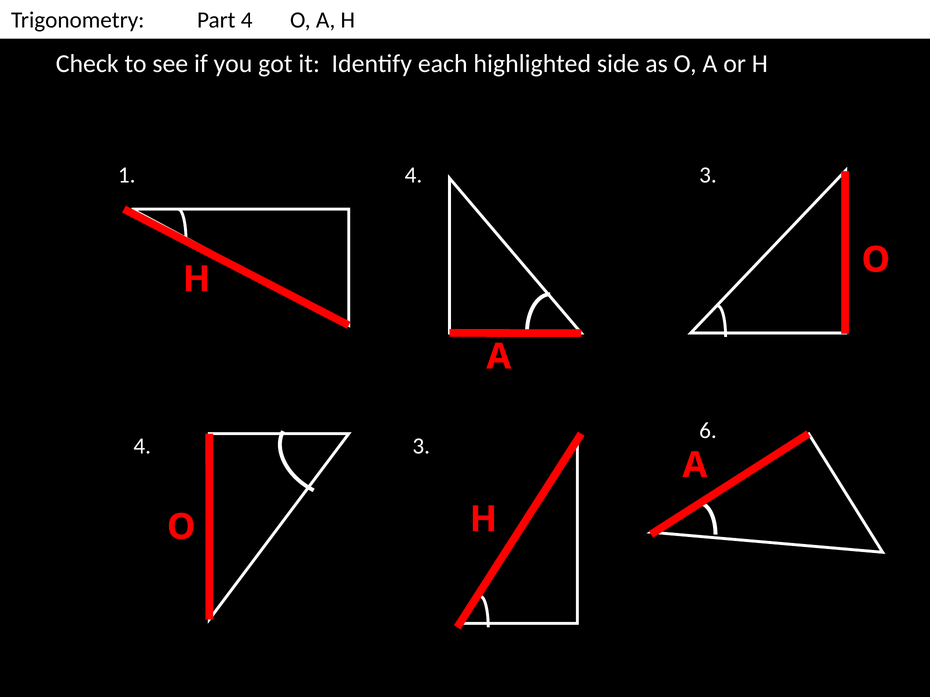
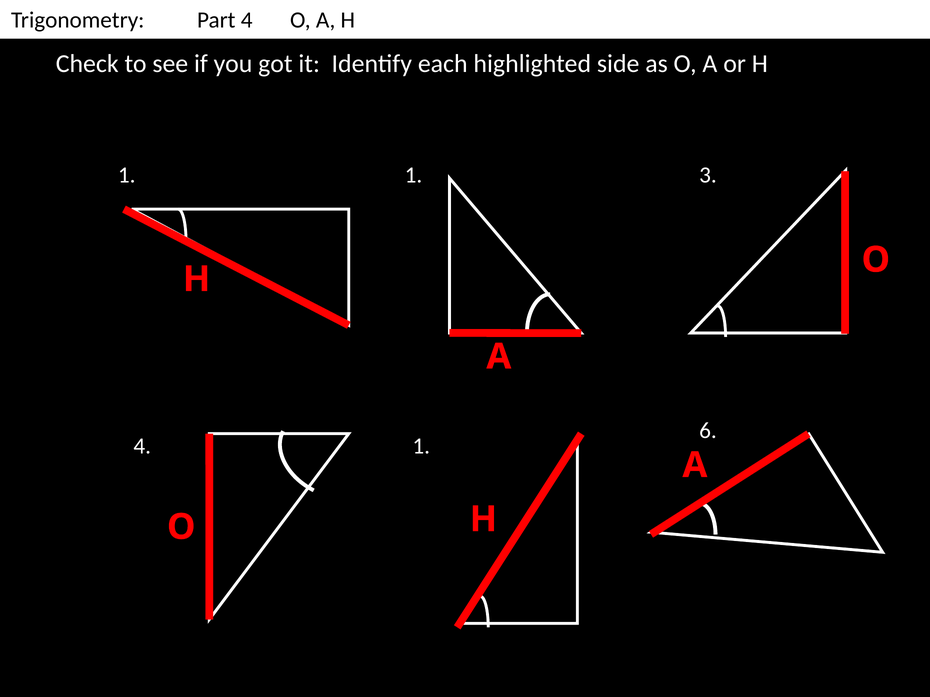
1 4: 4 -> 1
3 at (421, 446): 3 -> 1
